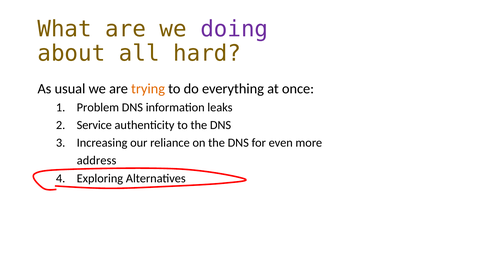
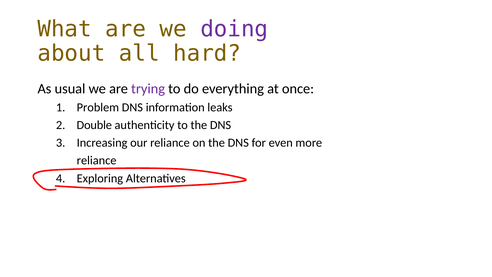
trying colour: orange -> purple
Service: Service -> Double
address at (97, 160): address -> reliance
